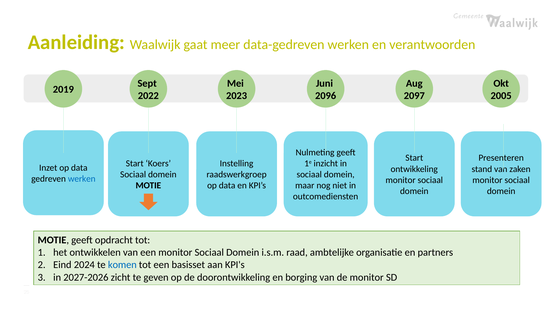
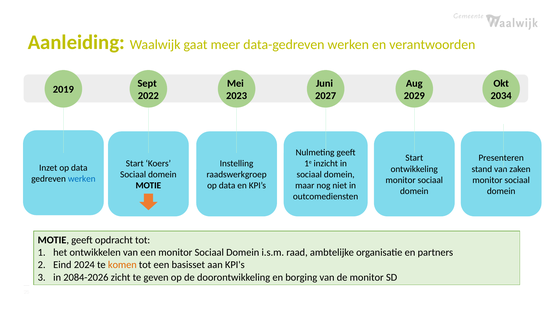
2096: 2096 -> 2027
2097: 2097 -> 2029
2005: 2005 -> 2034
komen colour: blue -> orange
2027-2026: 2027-2026 -> 2084-2026
